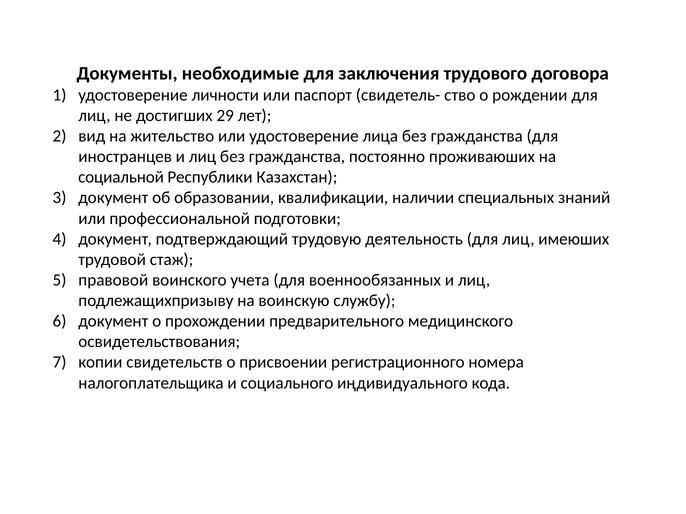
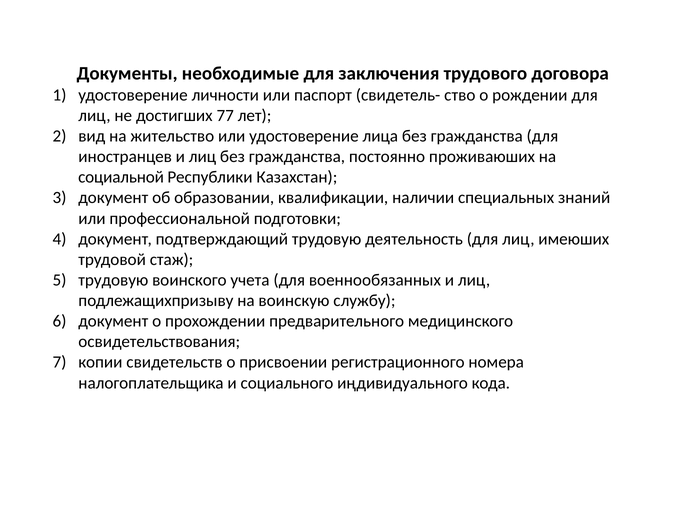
29: 29 -> 77
правовой at (113, 280): правовой -> трудовую
